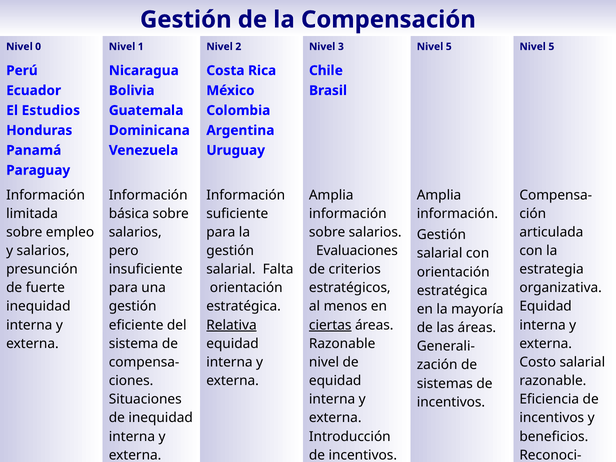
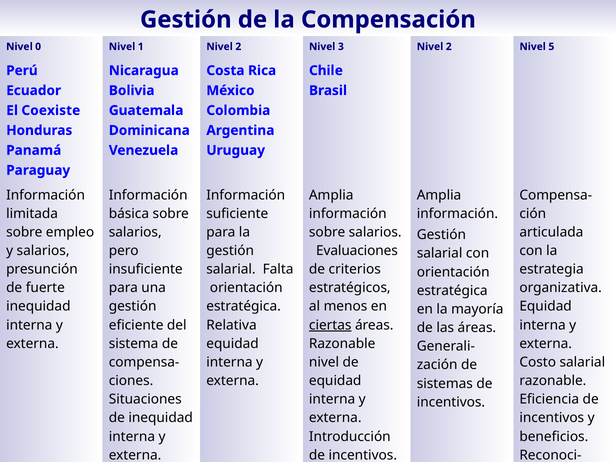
3 Nivel 5: 5 -> 2
Estudios: Estudios -> Coexiste
Relativa underline: present -> none
